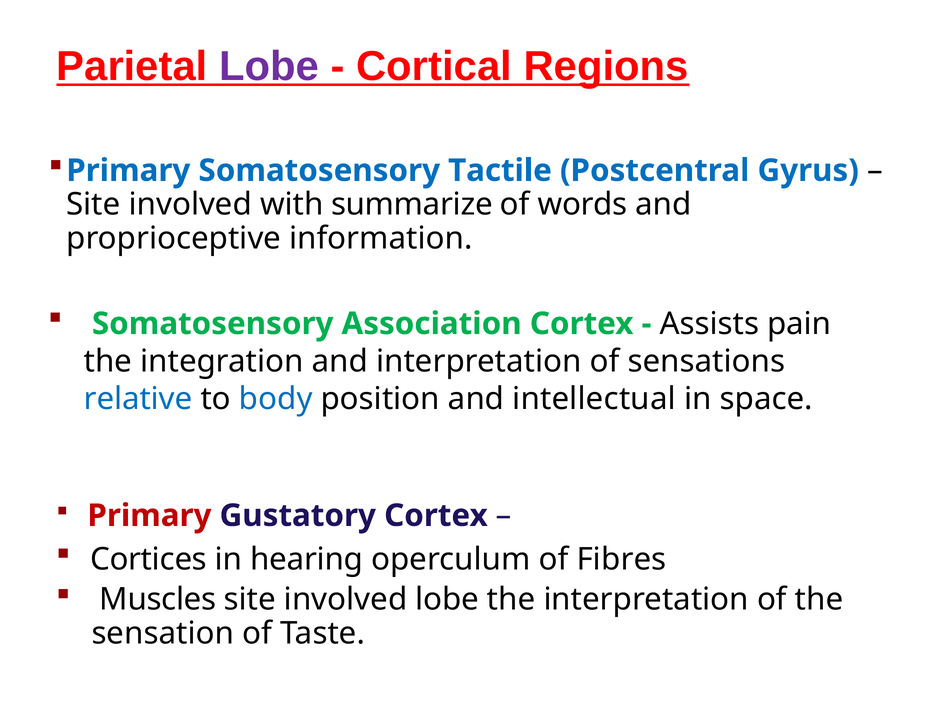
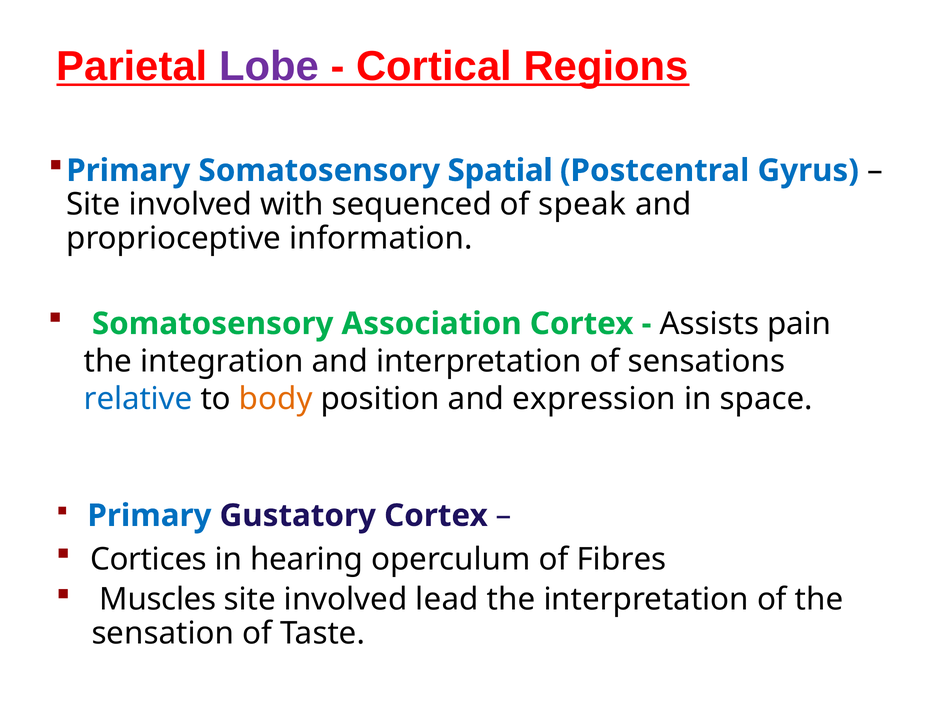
Tactile: Tactile -> Spatial
summarize: summarize -> sequenced
words: words -> speak
body colour: blue -> orange
intellectual: intellectual -> expression
Primary at (149, 515) colour: red -> blue
involved lobe: lobe -> lead
